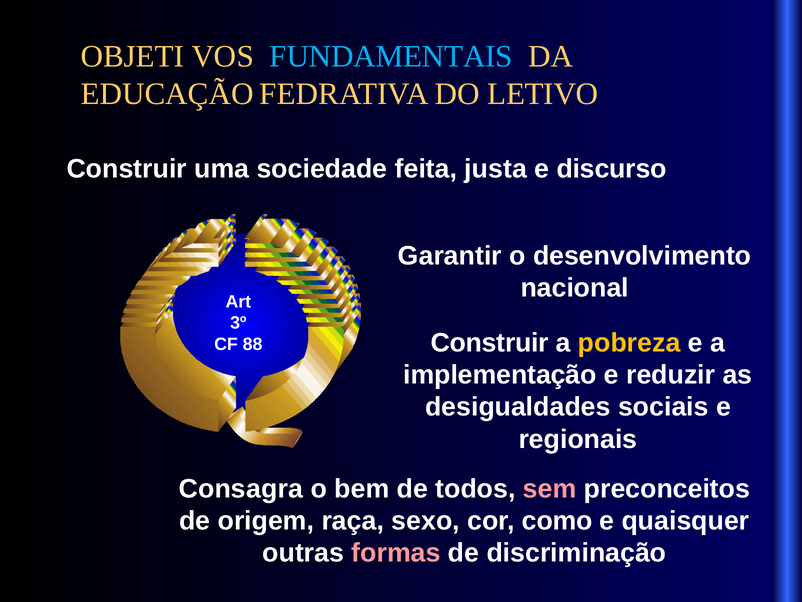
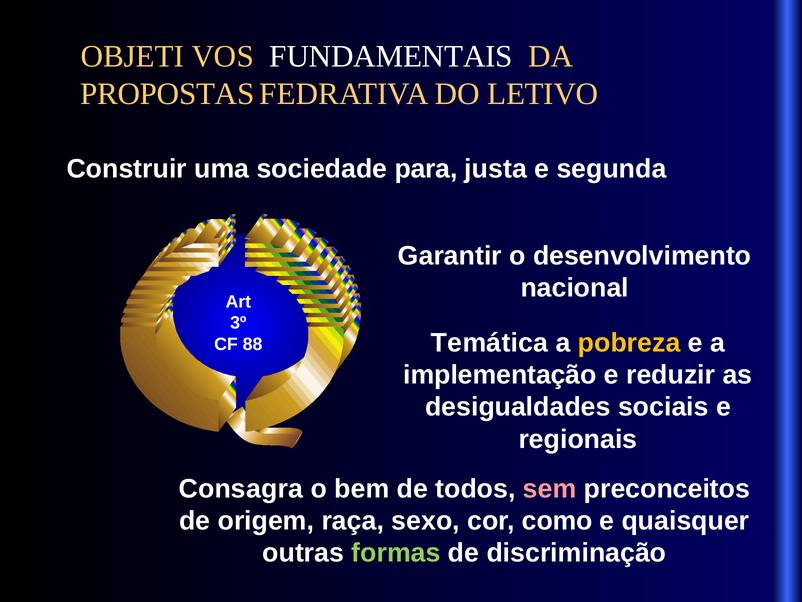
FUNDAMENTAIS colour: light blue -> white
EDUCAÇÃO: EDUCAÇÃO -> PROPOSTAS
feita: feita -> para
discurso: discurso -> segunda
88 Construir: Construir -> Temática
formas colour: pink -> light green
